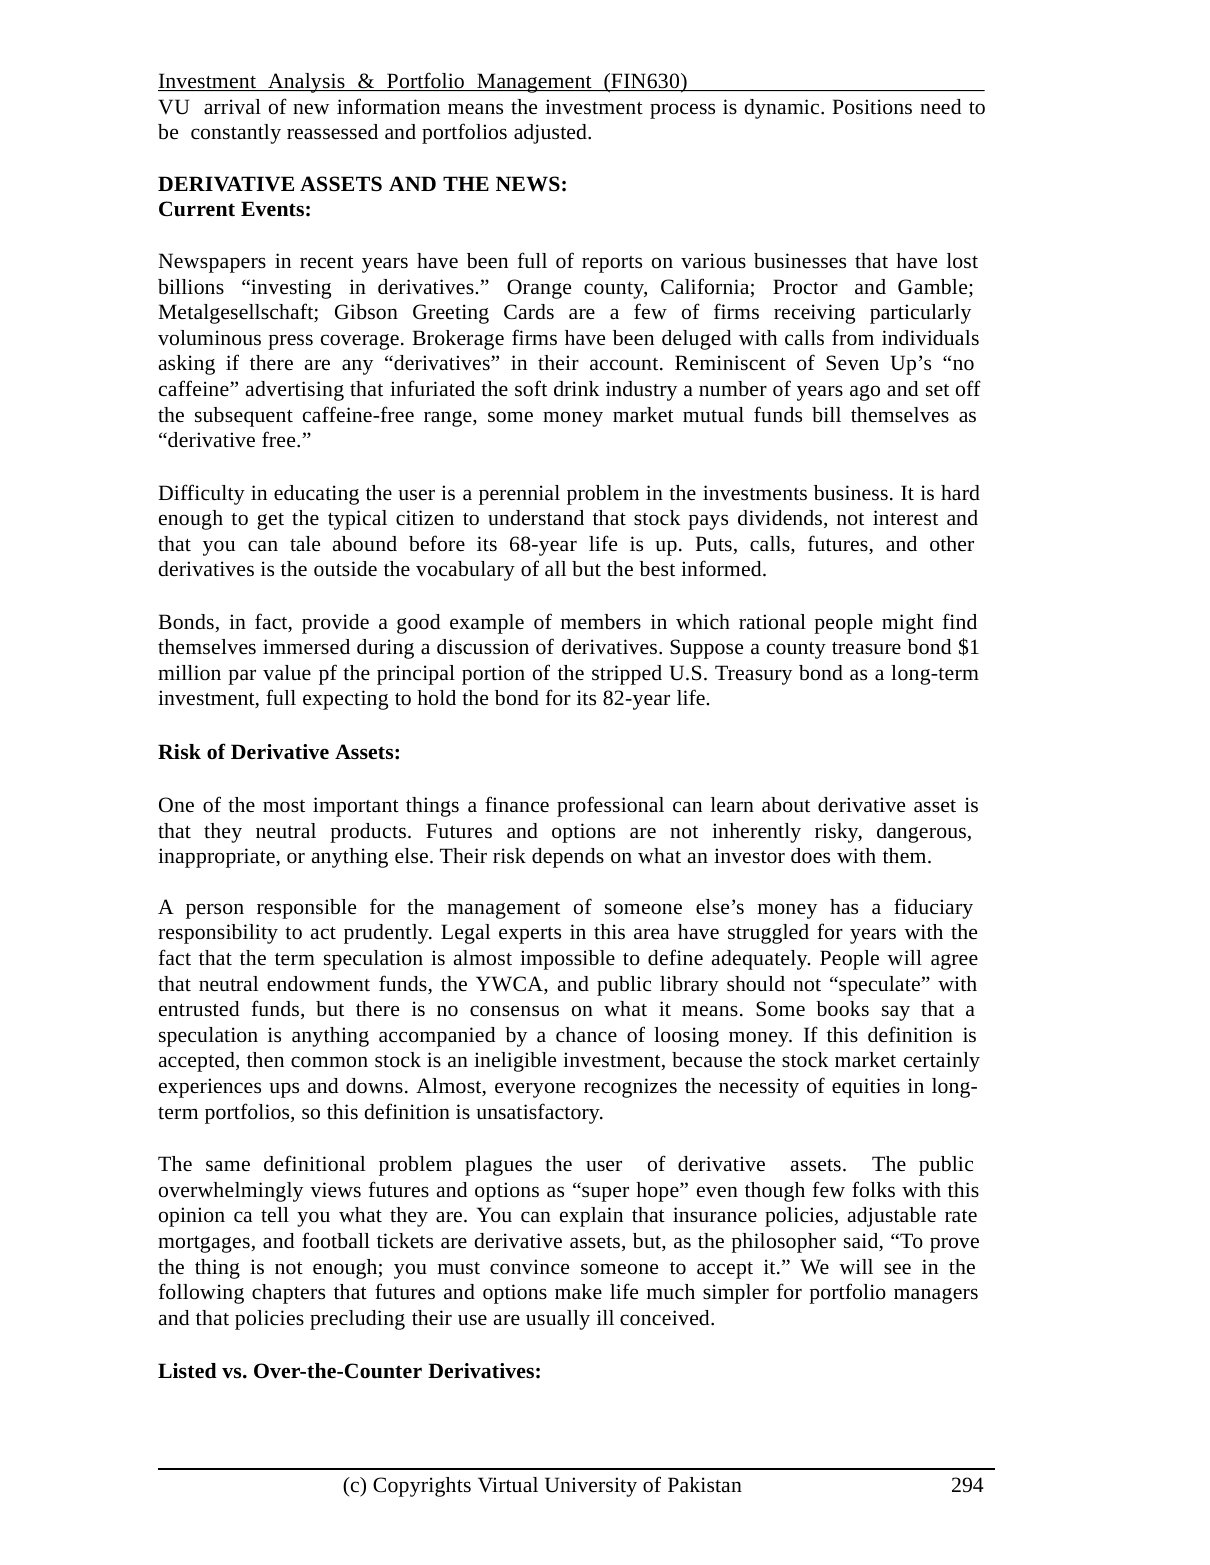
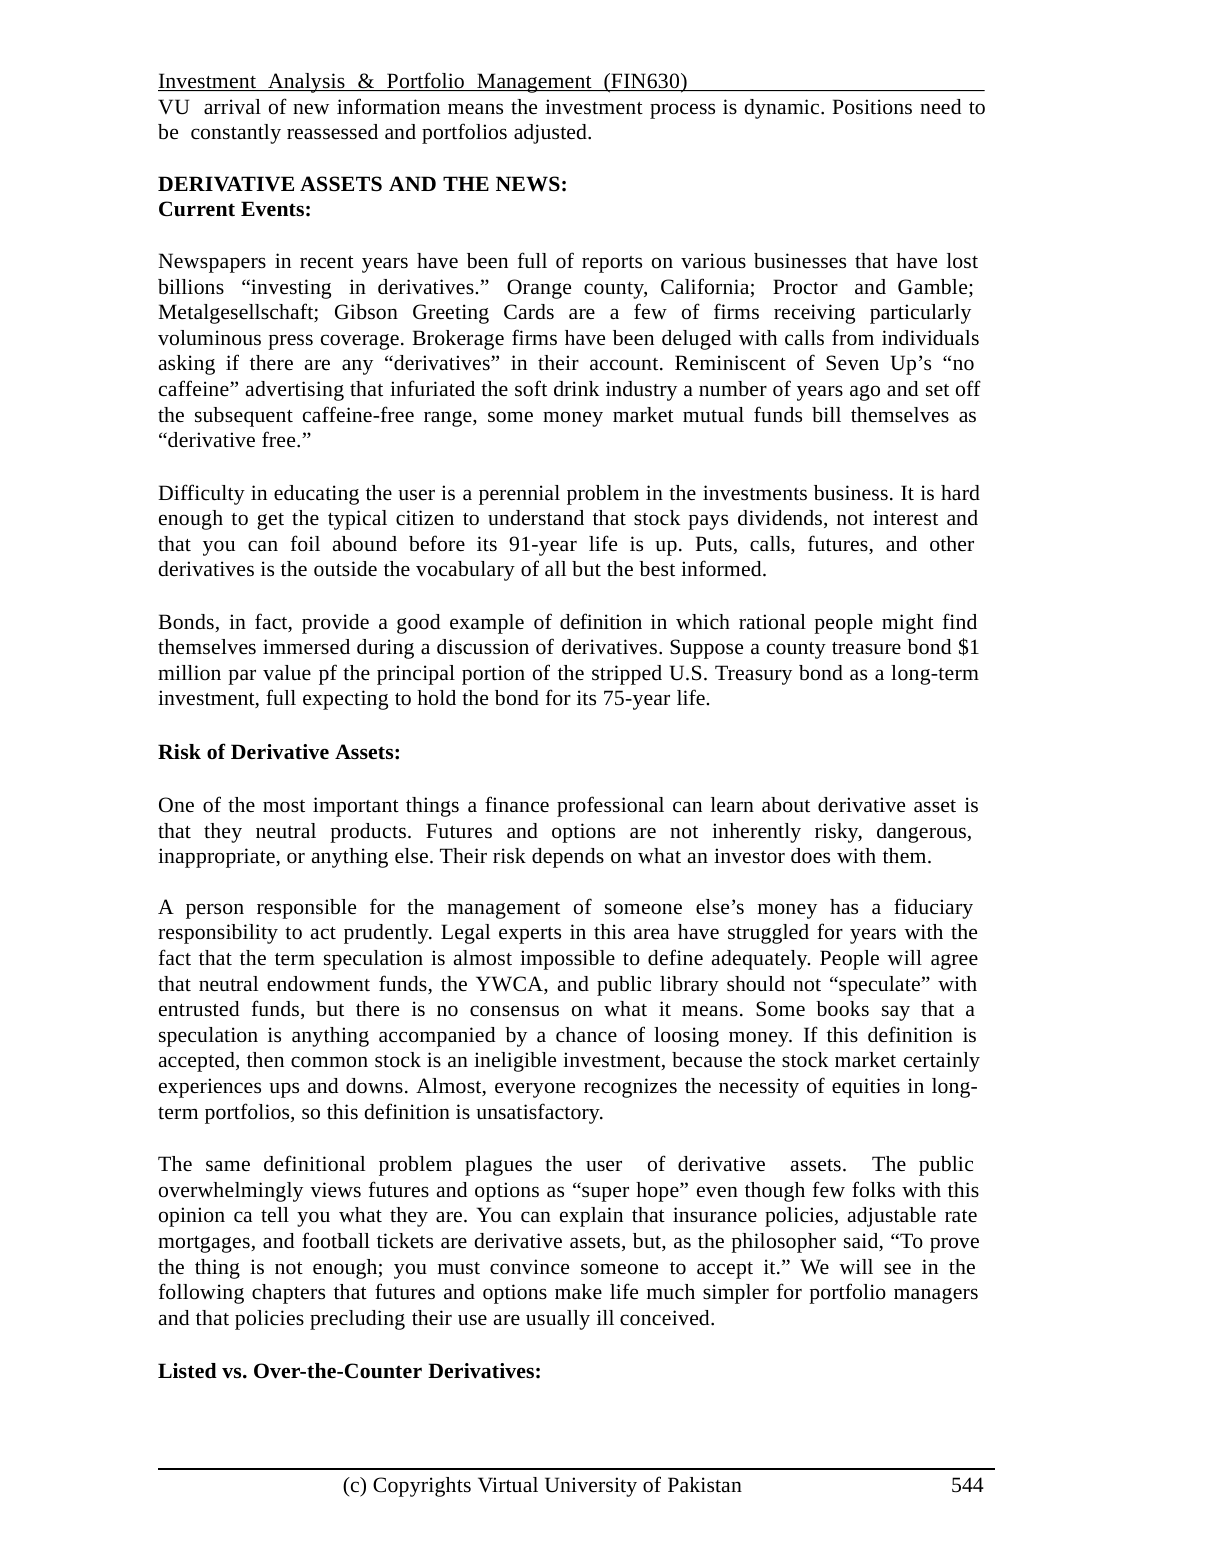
tale: tale -> foil
68-year: 68-year -> 91-year
of members: members -> definition
82-year: 82-year -> 75-year
294: 294 -> 544
